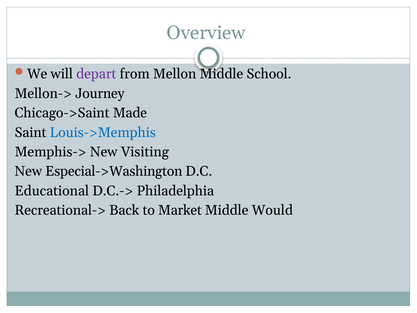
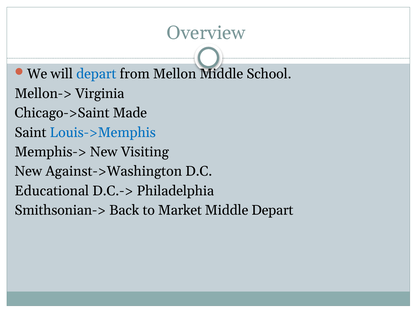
depart at (96, 74) colour: purple -> blue
Journey: Journey -> Virginia
Especial->Washington: Especial->Washington -> Against->Washington
Recreational->: Recreational-> -> Smithsonian->
Middle Would: Would -> Depart
